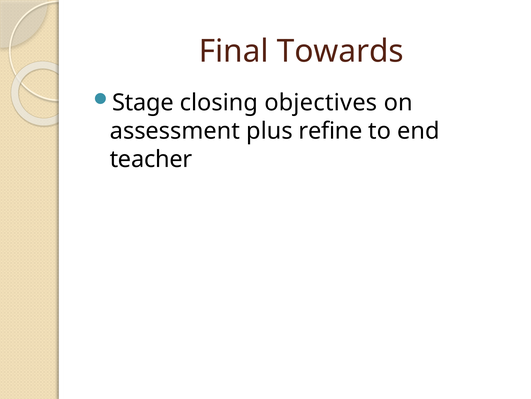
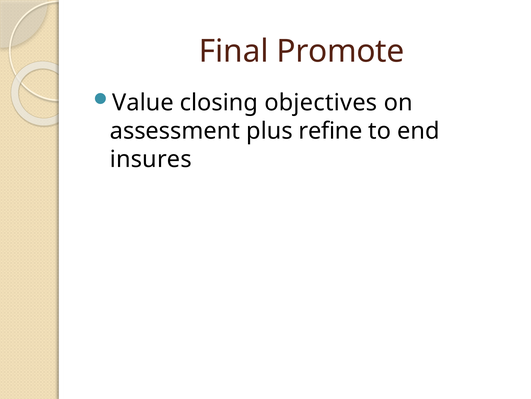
Towards: Towards -> Promote
Stage: Stage -> Value
teacher: teacher -> insures
